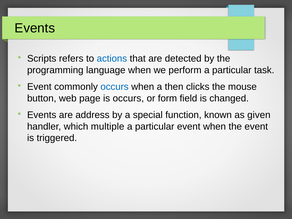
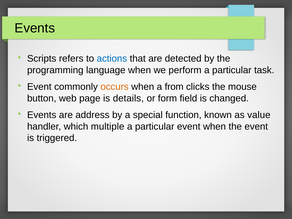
occurs at (115, 87) colour: blue -> orange
then: then -> from
is occurs: occurs -> details
given: given -> value
